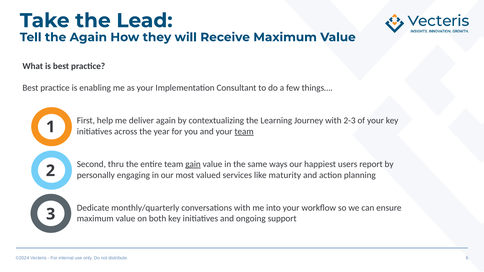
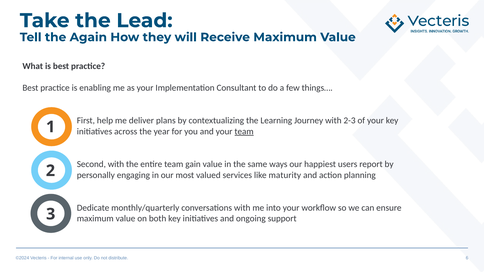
deliver again: again -> plans
Second thru: thru -> with
gain underline: present -> none
